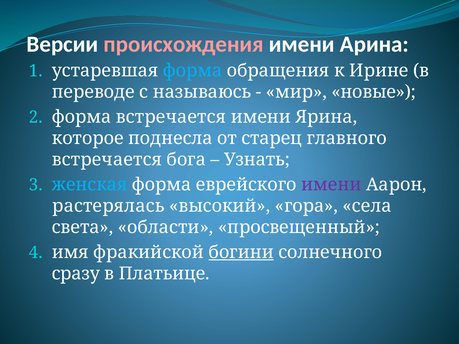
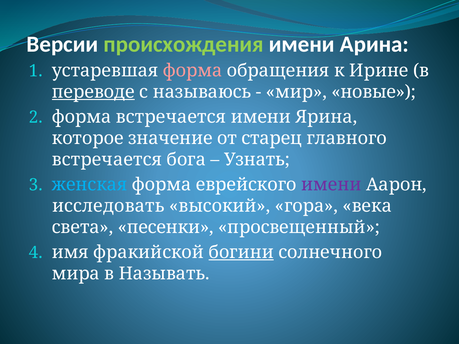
происхождения colour: pink -> light green
форма at (193, 71) colour: light blue -> pink
переводе underline: none -> present
поднесла: поднесла -> значение
растерялась: растерялась -> исследовать
села: села -> века
области: области -> песенки
сразу: сразу -> мира
Платьице: Платьице -> Называть
